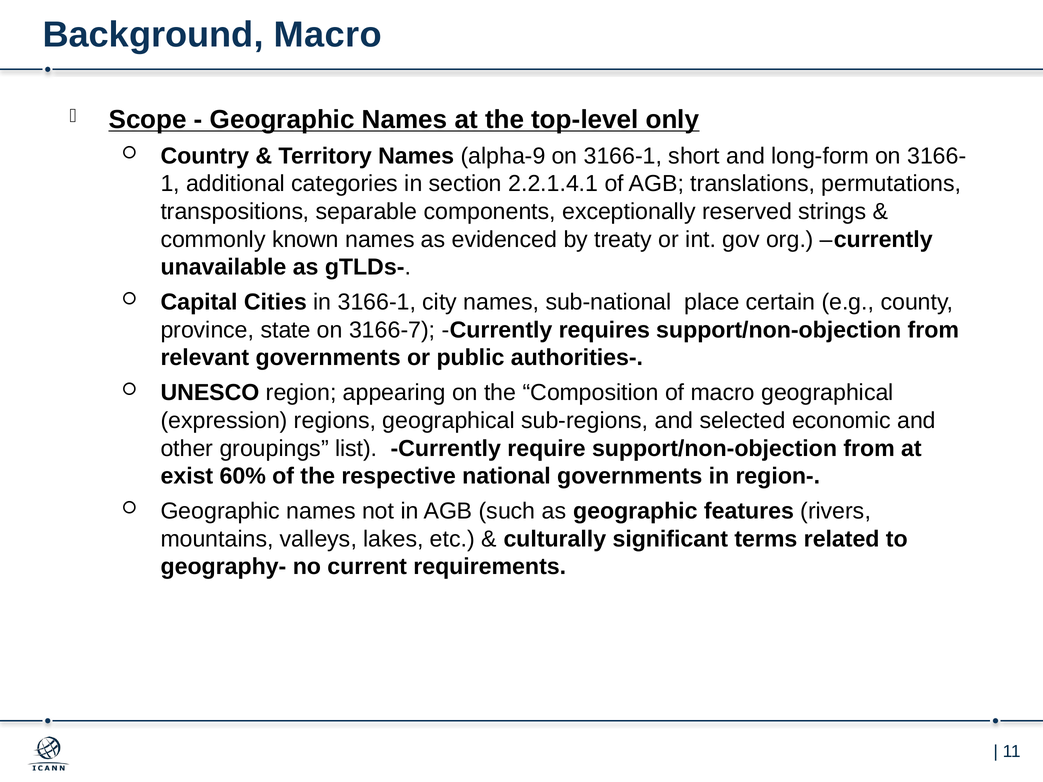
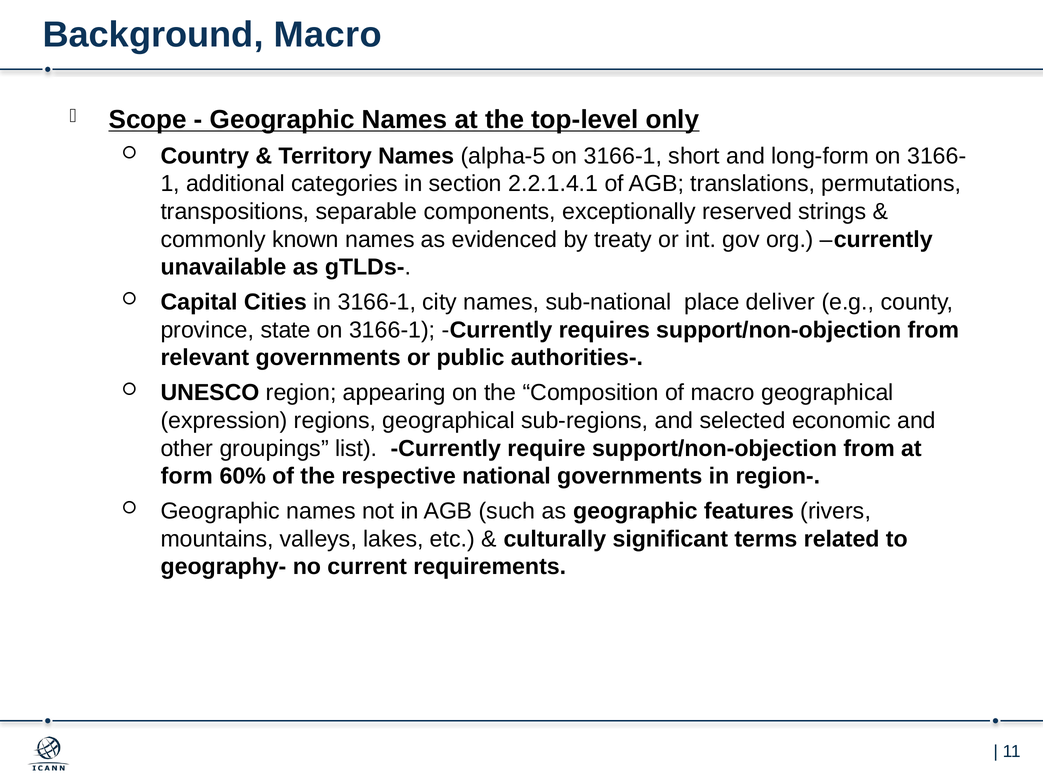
alpha-9: alpha-9 -> alpha-5
certain: certain -> deliver
state on 3166-7: 3166-7 -> 3166-1
exist: exist -> form
